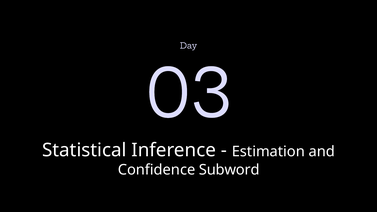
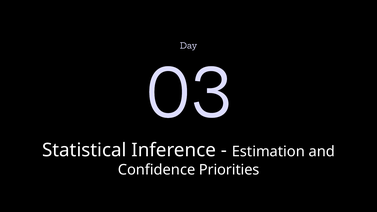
Subword: Subword -> Priorities
